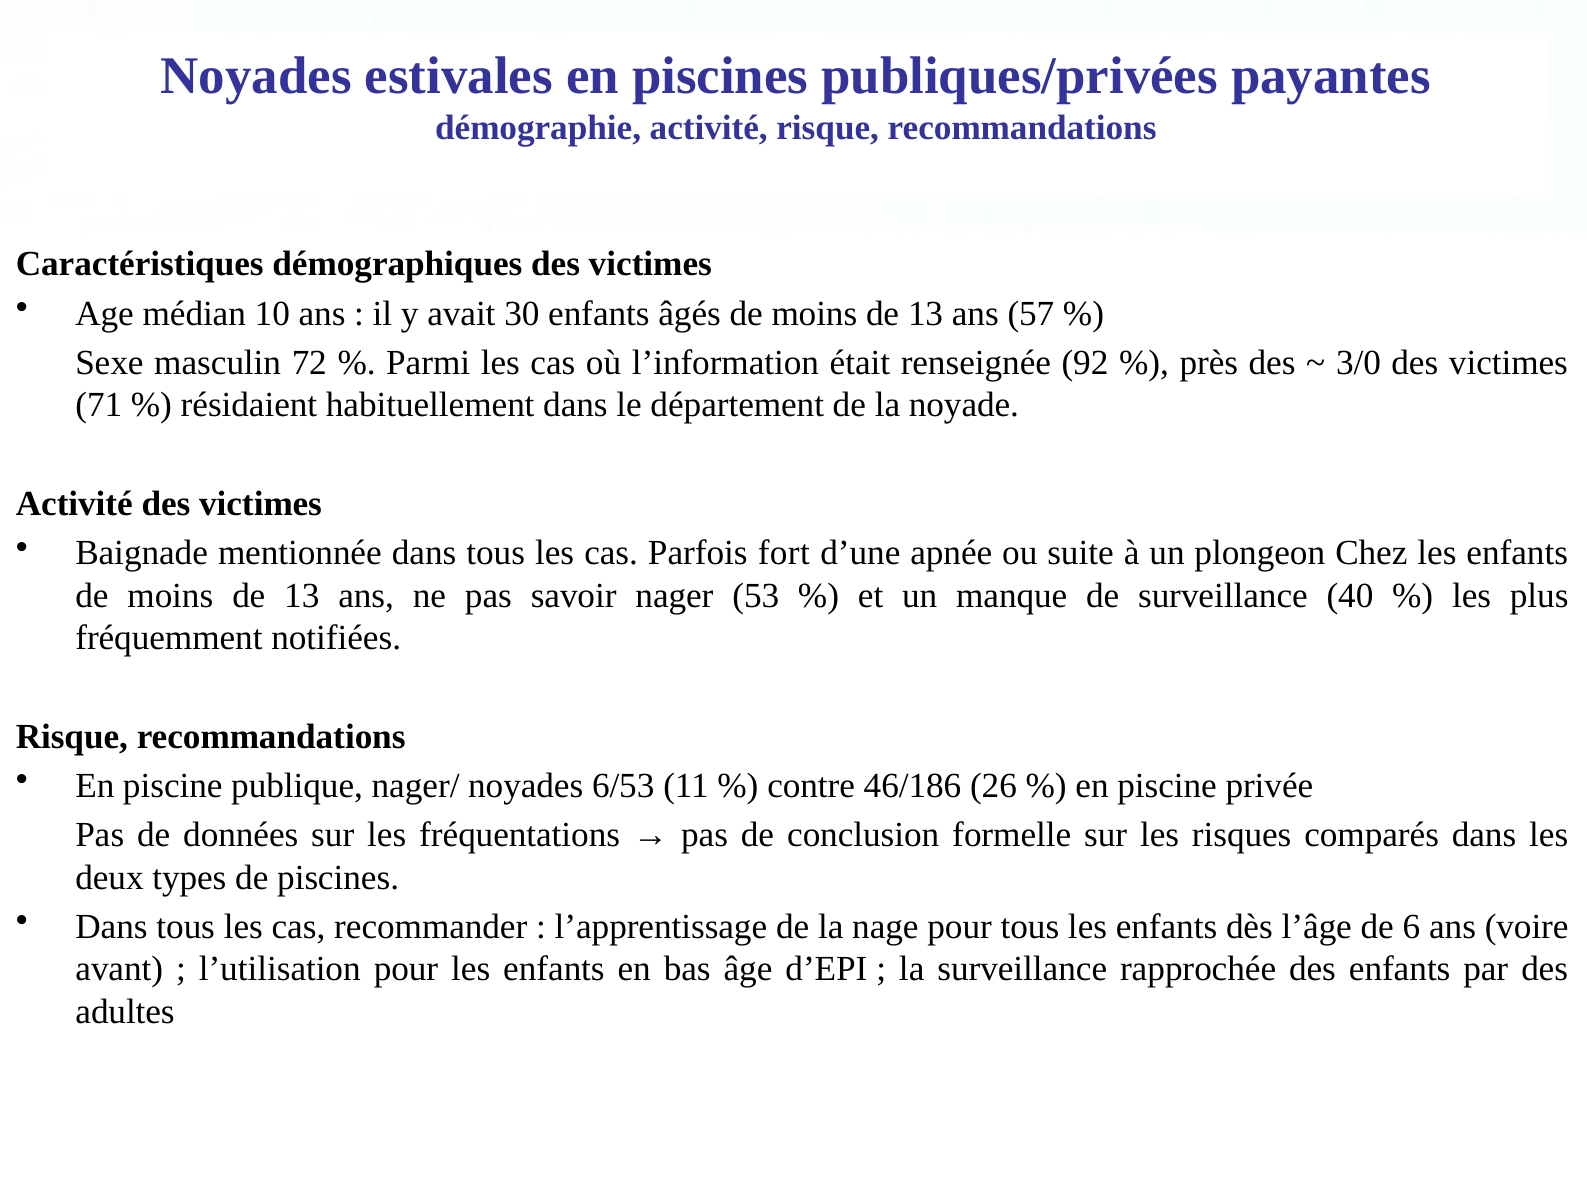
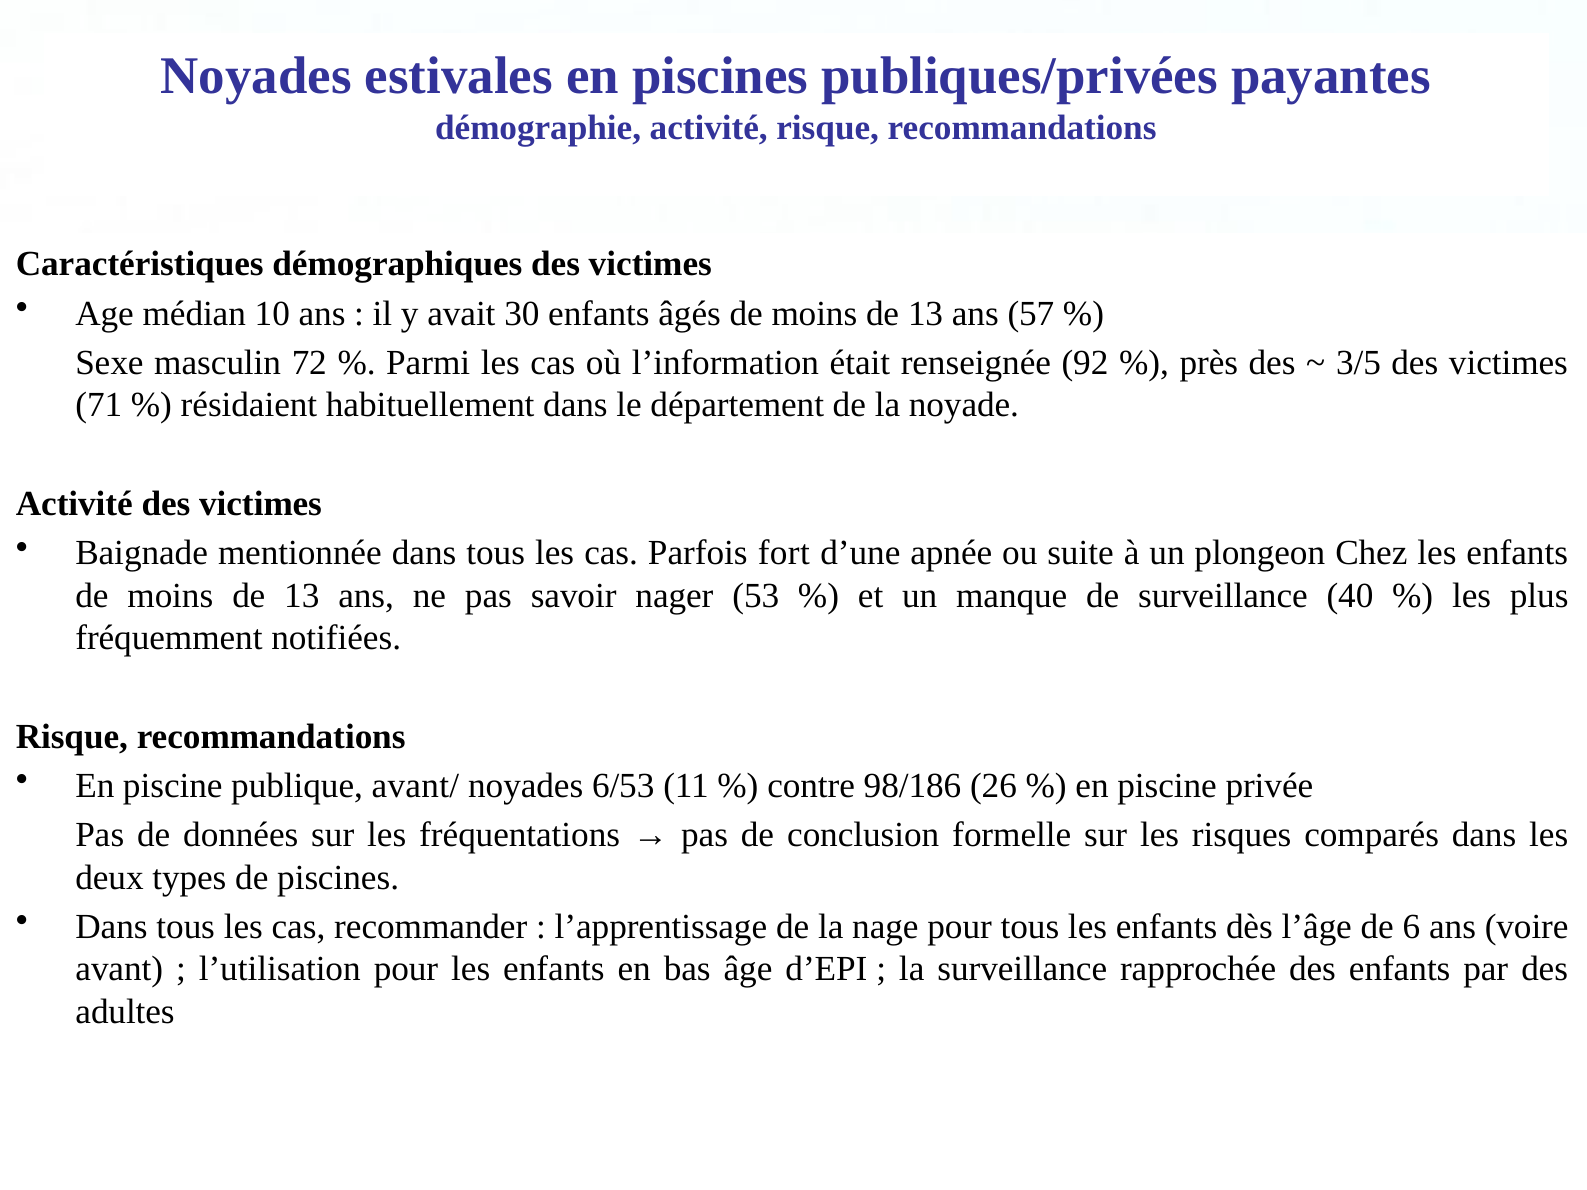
3/0: 3/0 -> 3/5
nager/: nager/ -> avant/
46/186: 46/186 -> 98/186
